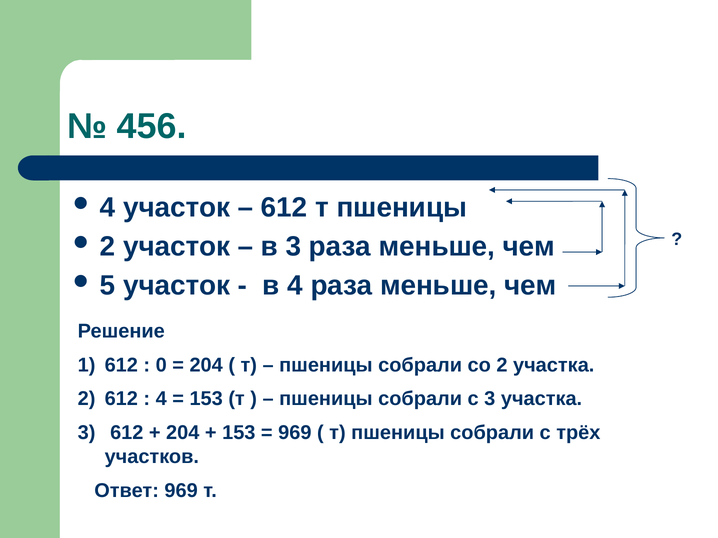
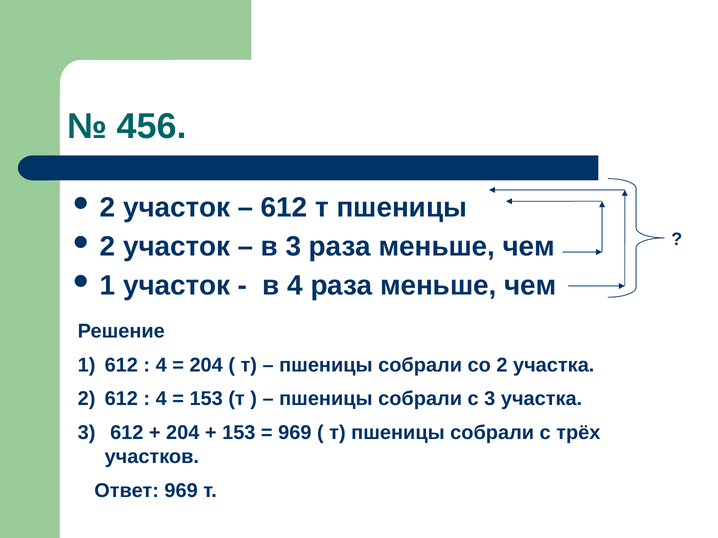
4 at (108, 208): 4 -> 2
5 at (108, 286): 5 -> 1
0 at (161, 365): 0 -> 4
